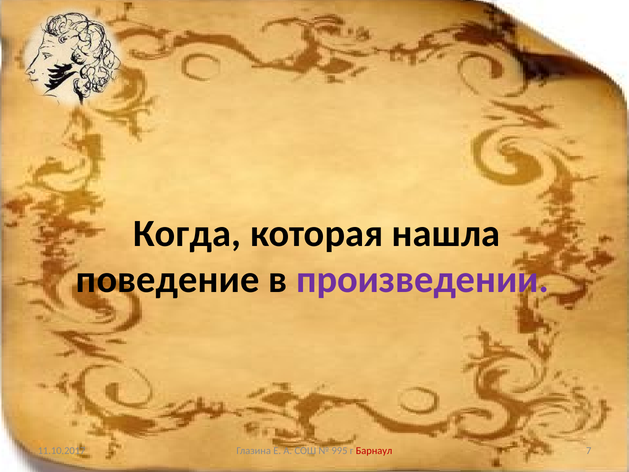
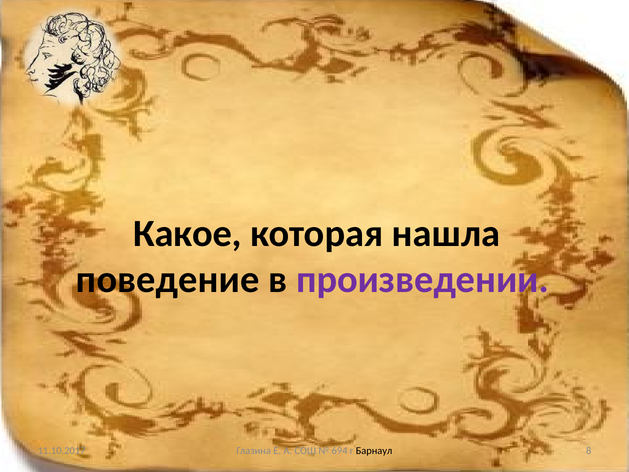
Когда: Когда -> Какое
995: 995 -> 694
Барнаул colour: red -> black
7: 7 -> 8
